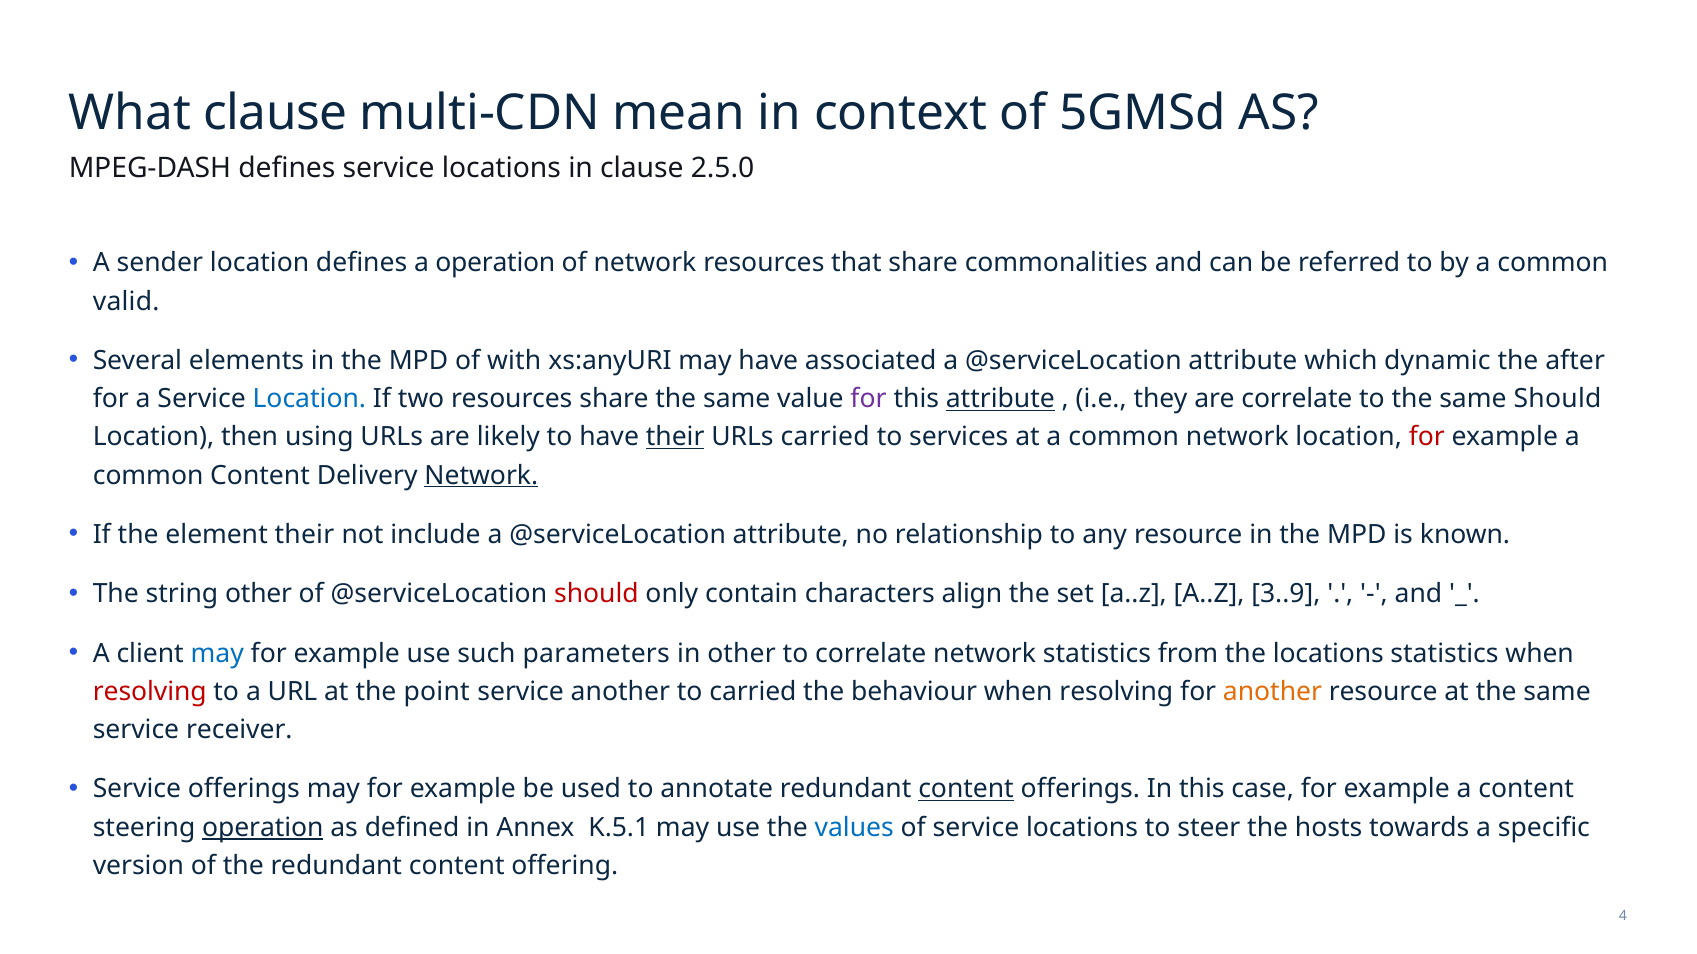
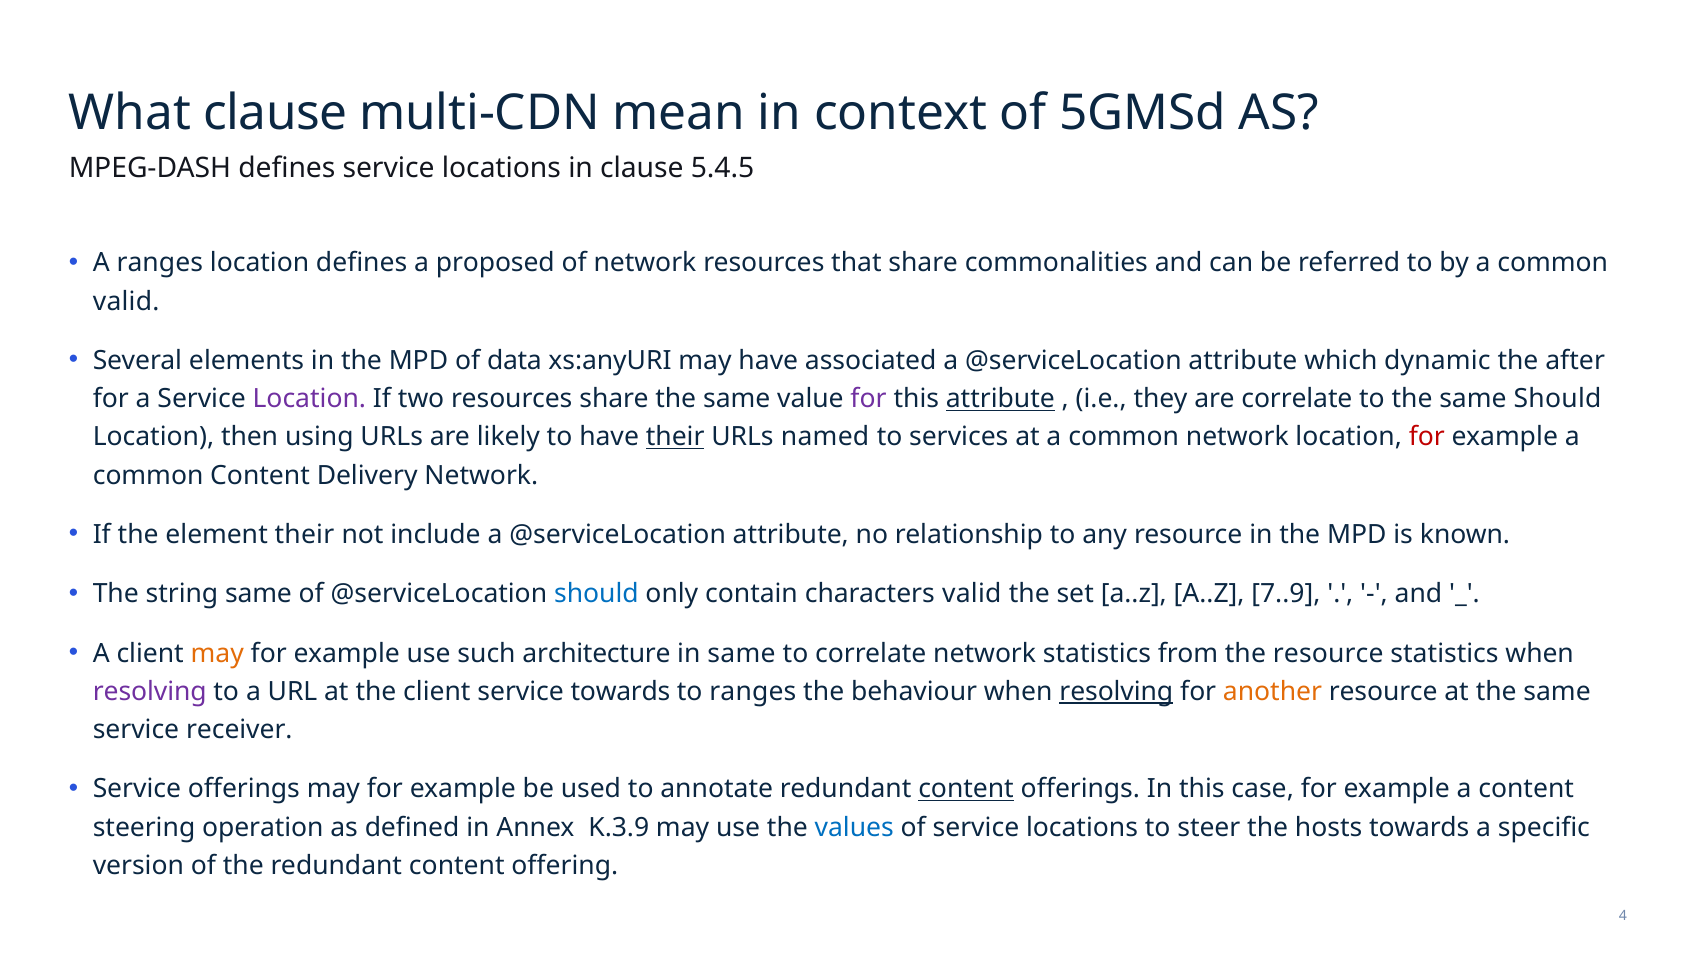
2.5.0: 2.5.0 -> 5.4.5
A sender: sender -> ranges
a operation: operation -> proposed
with: with -> data
Location at (309, 399) colour: blue -> purple
URLs carried: carried -> named
Network at (481, 476) underline: present -> none
string other: other -> same
should at (596, 594) colour: red -> blue
characters align: align -> valid
3..9: 3..9 -> 7..9
may at (217, 654) colour: blue -> orange
parameters: parameters -> architecture
in other: other -> same
the locations: locations -> resource
resolving at (150, 692) colour: red -> purple
the point: point -> client
service another: another -> towards
to carried: carried -> ranges
resolving at (1116, 692) underline: none -> present
operation at (263, 828) underline: present -> none
K.5.1: K.5.1 -> K.3.9
